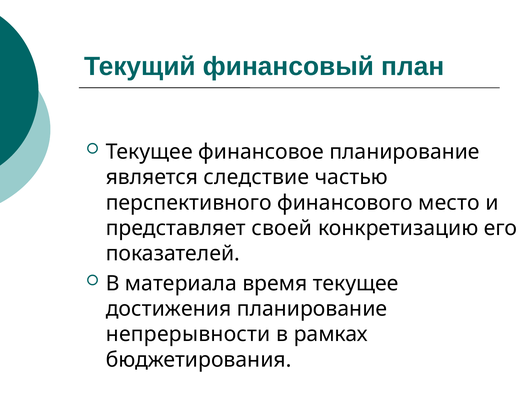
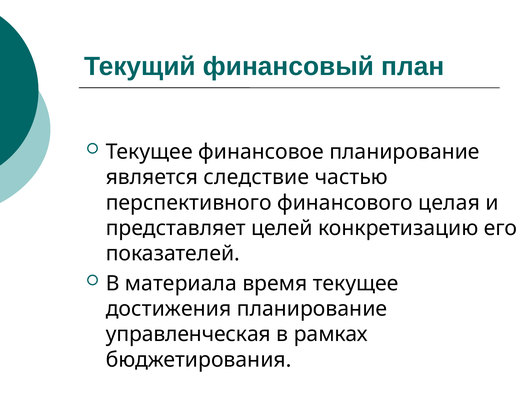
место: место -> целая
своей: своей -> целей
непрерывности: непрерывности -> управленческая
